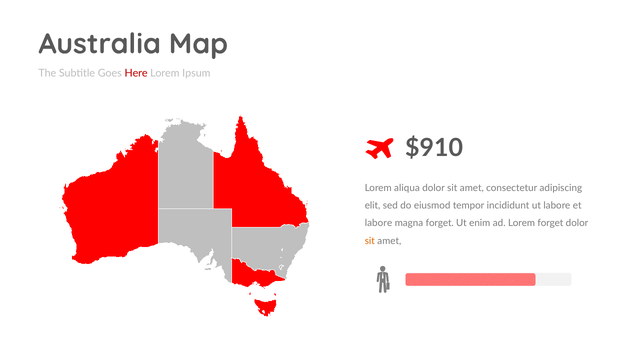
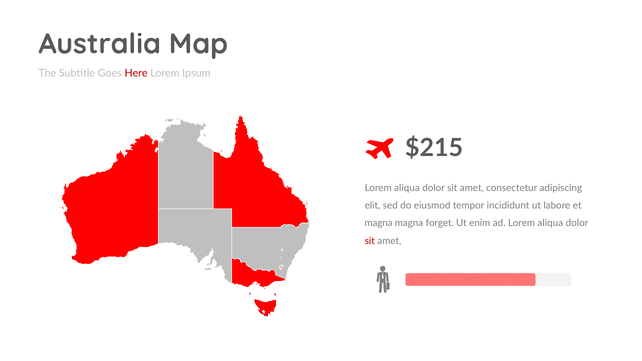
$910: $910 -> $215
labore at (378, 223): labore -> magna
ad Lorem forget: forget -> aliqua
sit at (370, 241) colour: orange -> red
